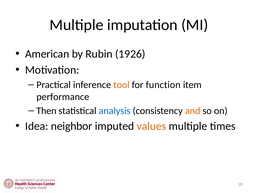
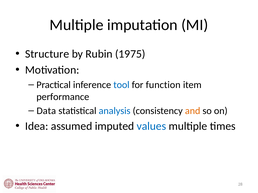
American: American -> Structure
1926: 1926 -> 1975
tool colour: orange -> blue
Then: Then -> Data
neighbor: neighbor -> assumed
values colour: orange -> blue
